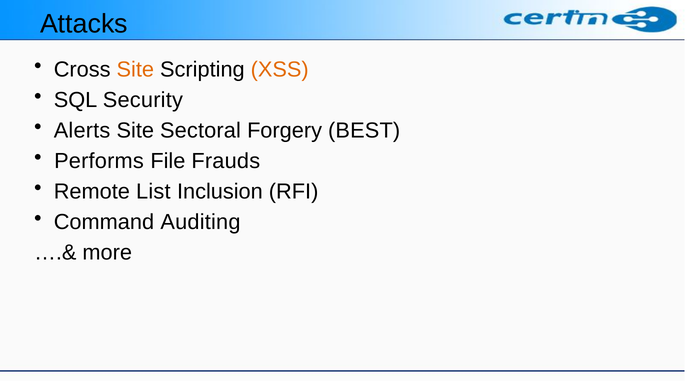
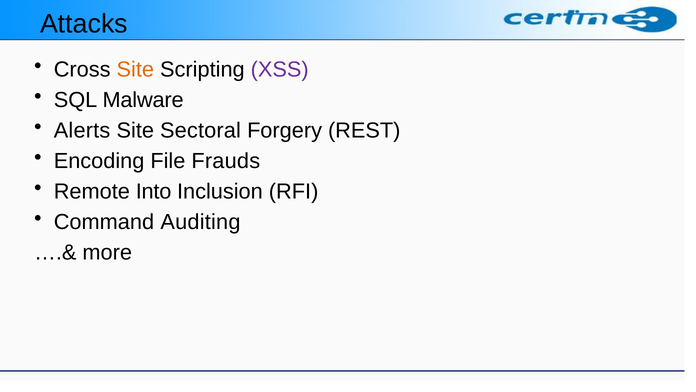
XSS colour: orange -> purple
Security: Security -> Malware
BEST: BEST -> REST
Performs: Performs -> Encoding
List: List -> Into
